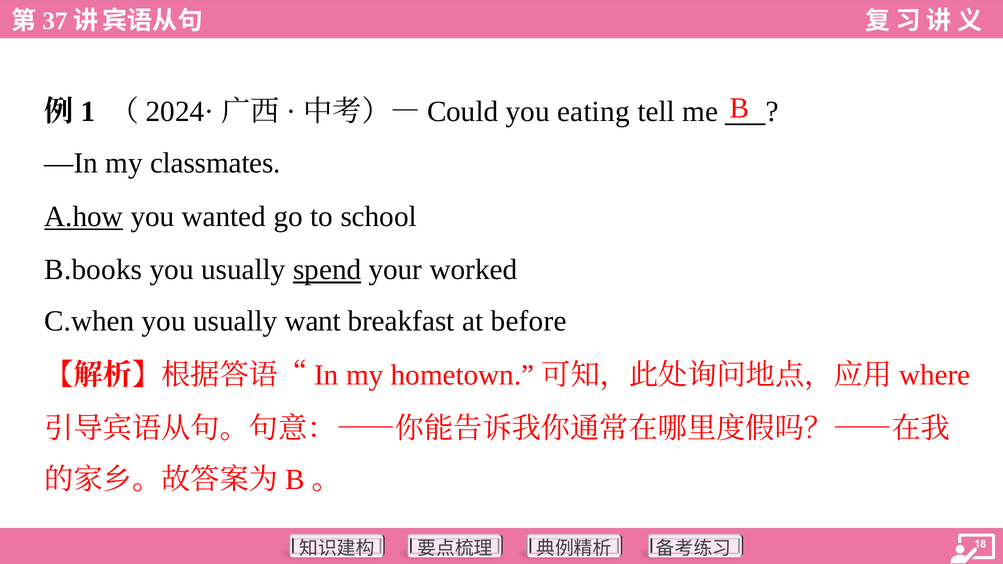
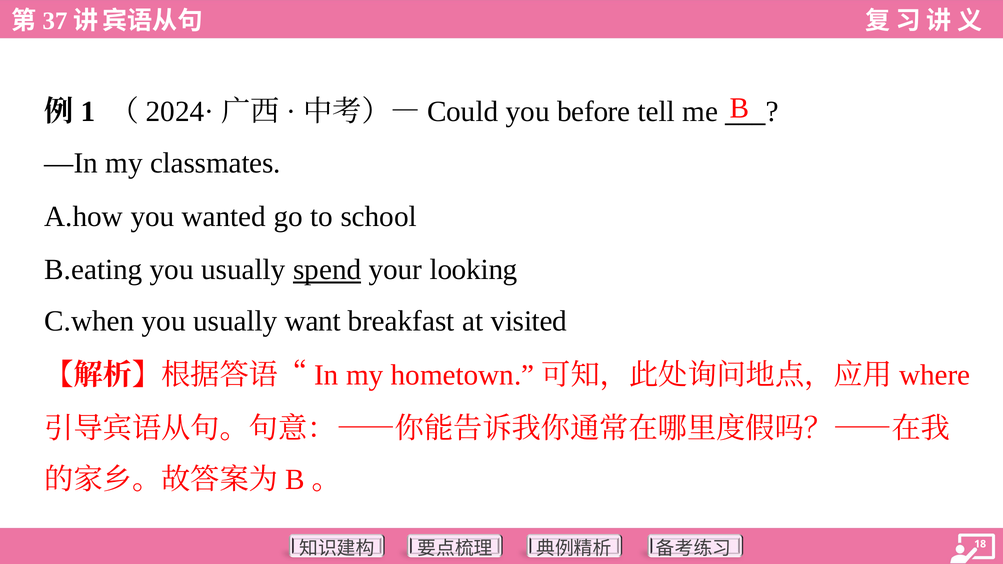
eating: eating -> before
A.how underline: present -> none
B.books: B.books -> B.eating
worked: worked -> looking
before: before -> visited
